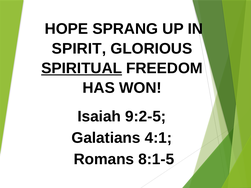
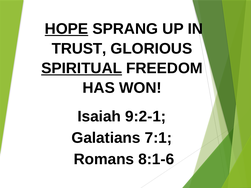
HOPE underline: none -> present
SPIRIT: SPIRIT -> TRUST
9:2-5: 9:2-5 -> 9:2-1
4:1: 4:1 -> 7:1
8:1-5: 8:1-5 -> 8:1-6
